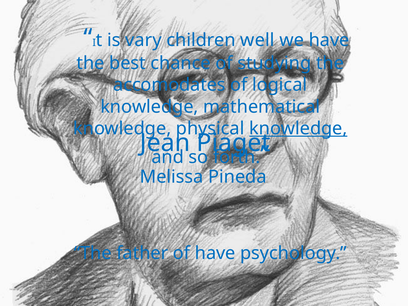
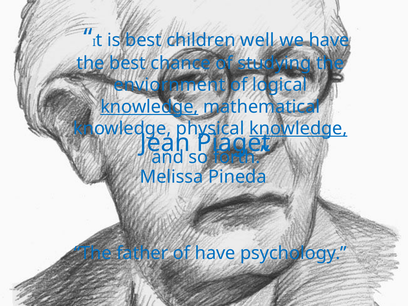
is vary: vary -> best
accomodates: accomodates -> enviornment
knowledge at (149, 107) underline: none -> present
